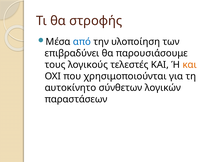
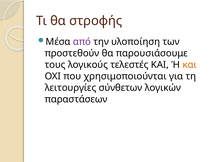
από colour: blue -> purple
επιβραδύνει: επιβραδύνει -> προστεθούν
αυτοκίνητο: αυτοκίνητο -> λειτουργίες
